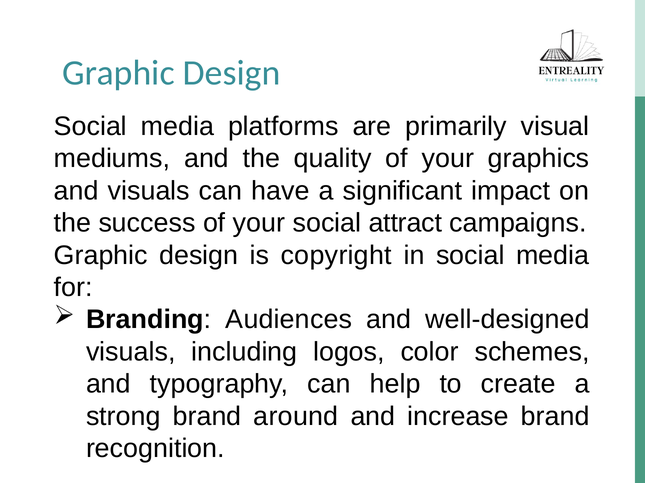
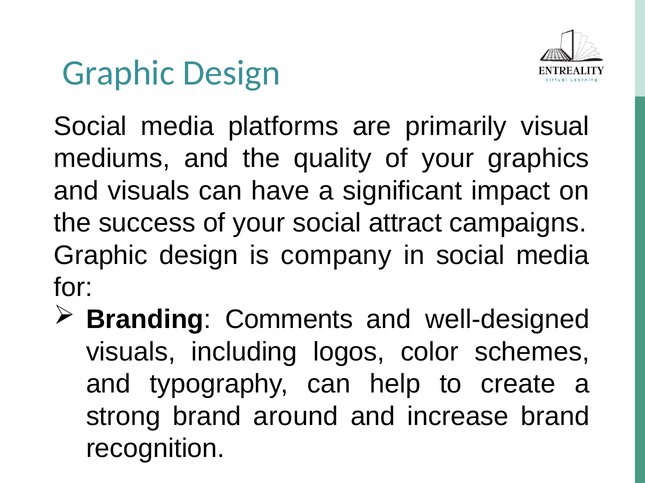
copyright: copyright -> company
Audiences: Audiences -> Comments
